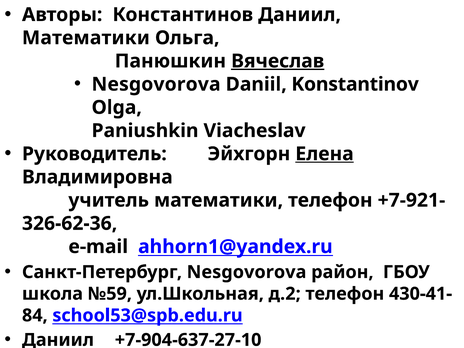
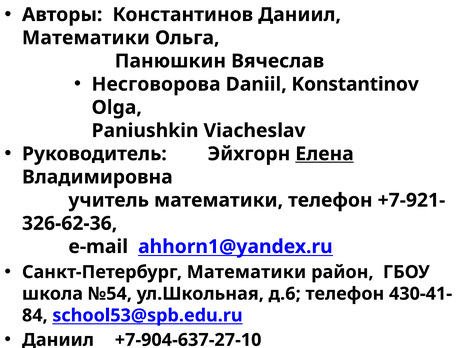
Вячеслав at (278, 61) underline: present -> none
Nesgovorova at (156, 84): Nesgovorova -> Несговорова
Cанкт-Петербург Nesgovorova: Nesgovorova -> Математики
№59: №59 -> №54
д.2: д.2 -> д.6
